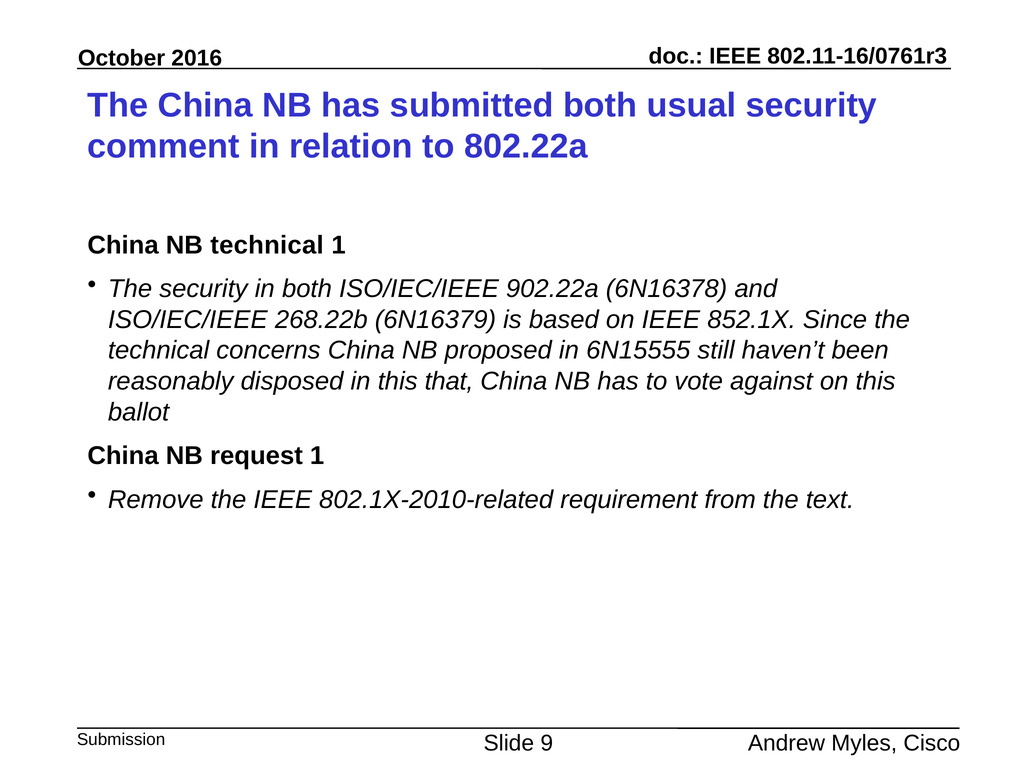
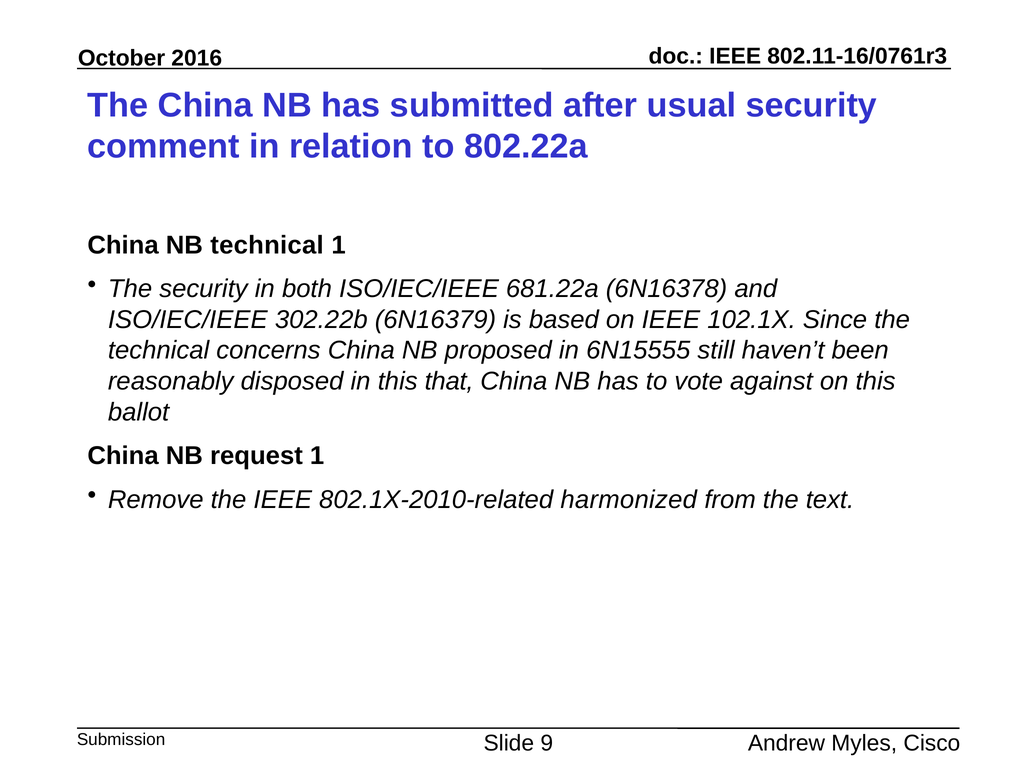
submitted both: both -> after
902.22a: 902.22a -> 681.22a
268.22b: 268.22b -> 302.22b
852.1X: 852.1X -> 102.1X
requirement: requirement -> harmonized
